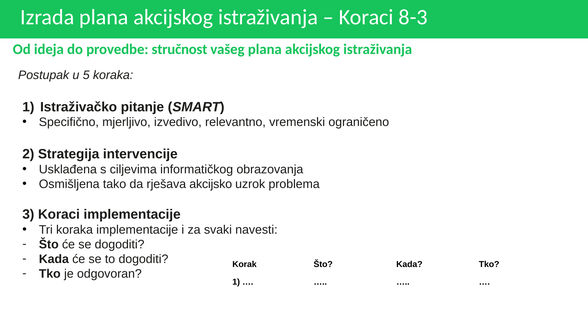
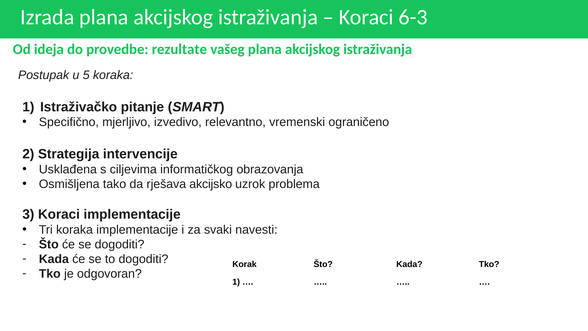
8-3: 8-3 -> 6-3
stručnost: stručnost -> rezultate
